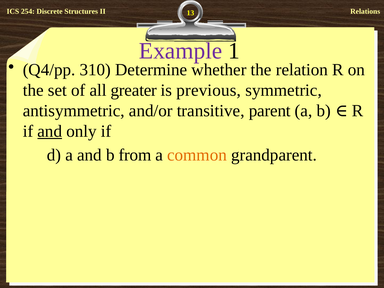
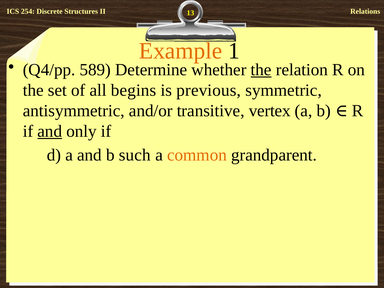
Example colour: purple -> orange
310: 310 -> 589
the at (261, 70) underline: none -> present
greater: greater -> begins
parent: parent -> vertex
from: from -> such
